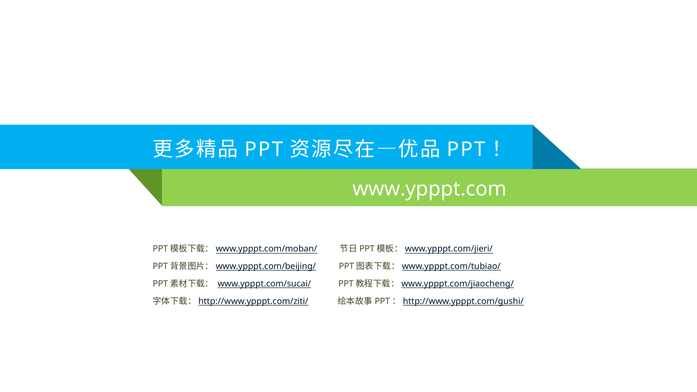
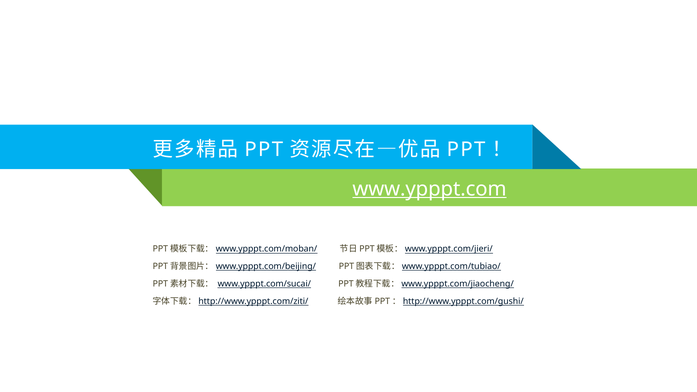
www.ypppt.com underline: none -> present
